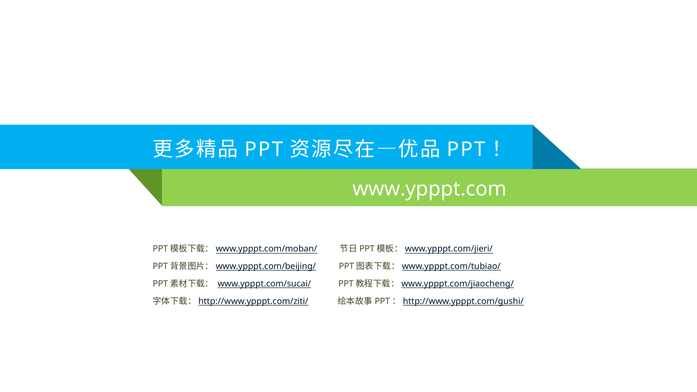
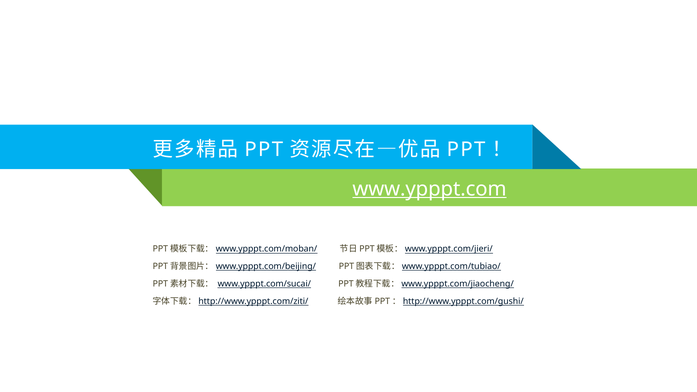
www.ypppt.com underline: none -> present
